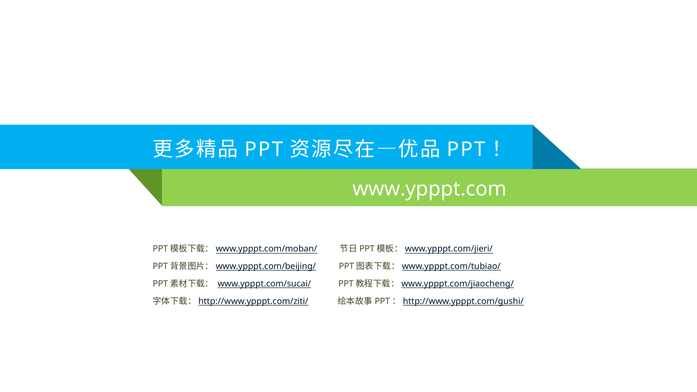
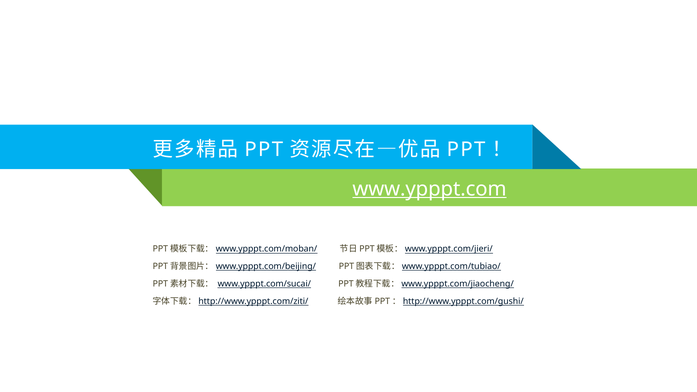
www.ypppt.com underline: none -> present
